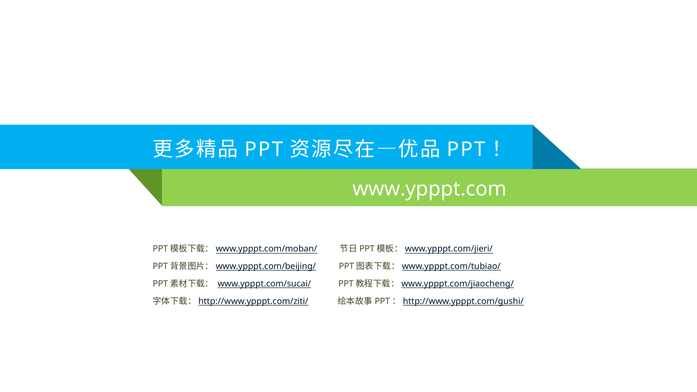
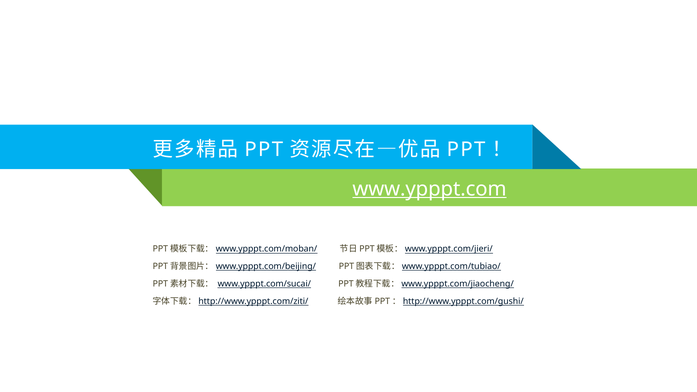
www.ypppt.com underline: none -> present
